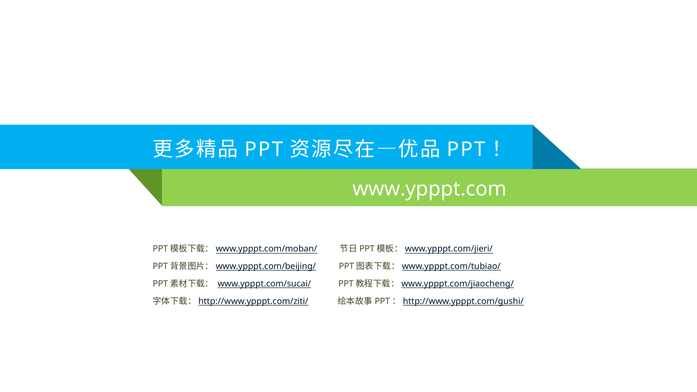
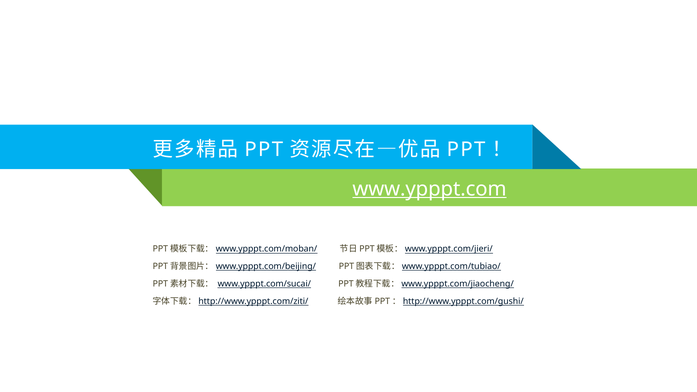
www.ypppt.com underline: none -> present
